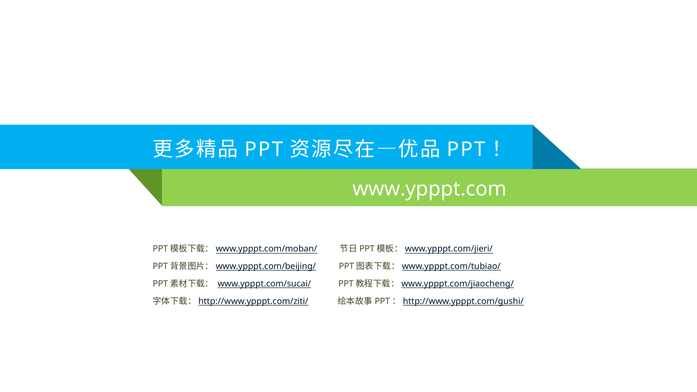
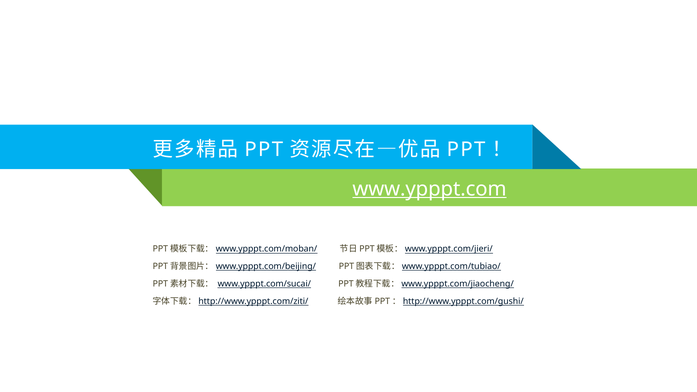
www.ypppt.com underline: none -> present
